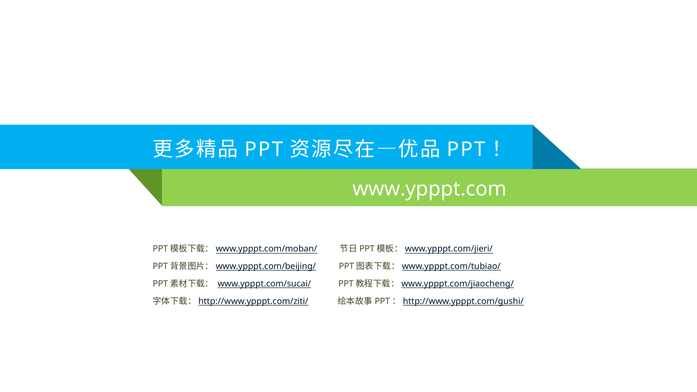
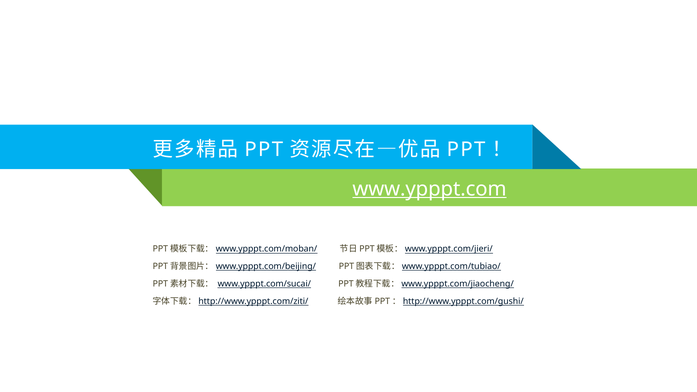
www.ypppt.com underline: none -> present
